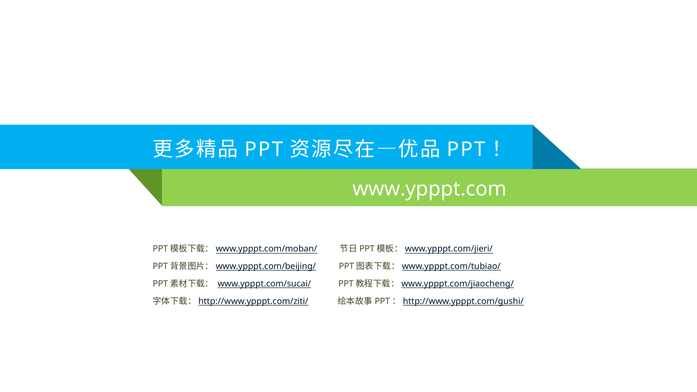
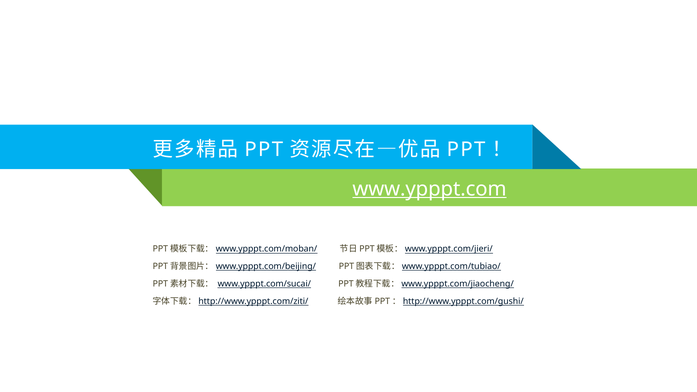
www.ypppt.com underline: none -> present
